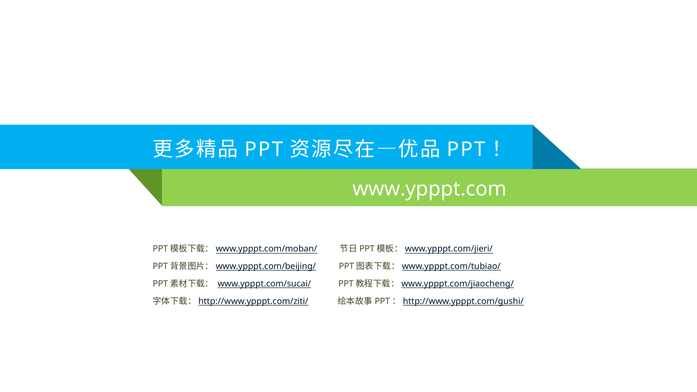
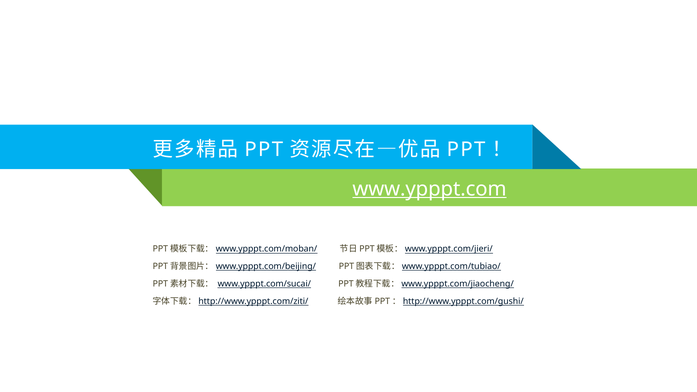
www.ypppt.com underline: none -> present
